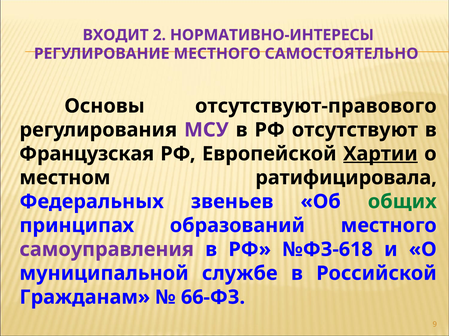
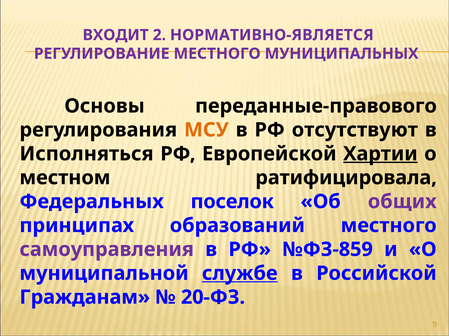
НОРМАТИВНО-ИНТЕРЕСЫ: НОРМАТИВНО-ИНТЕРЕСЫ -> НОРМАТИВНО-ЯВЛЯЕТСЯ
САМОСТОЯТЕЛЬНО: САМОСТОЯТЕЛЬНО -> МУНИЦИПАЛЬНЫХ
отсутствуют-правового: отсутствуют-правового -> переданные-правового
МСУ colour: purple -> orange
Французская: Французская -> Исполняться
звеньев: звеньев -> поселок
общих colour: green -> purple
№ФЗ-618: №ФЗ-618 -> №ФЗ-859
службе underline: none -> present
66-ФЗ: 66-ФЗ -> 20-ФЗ
